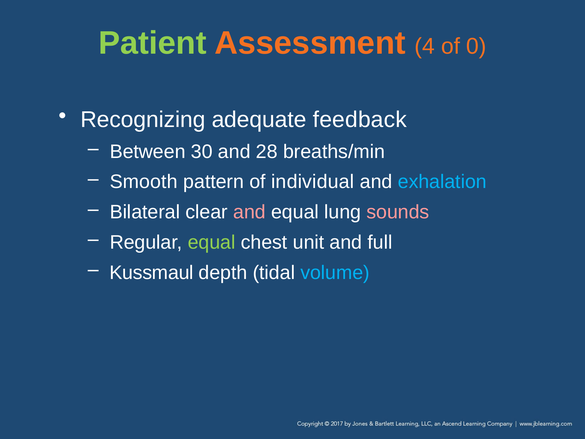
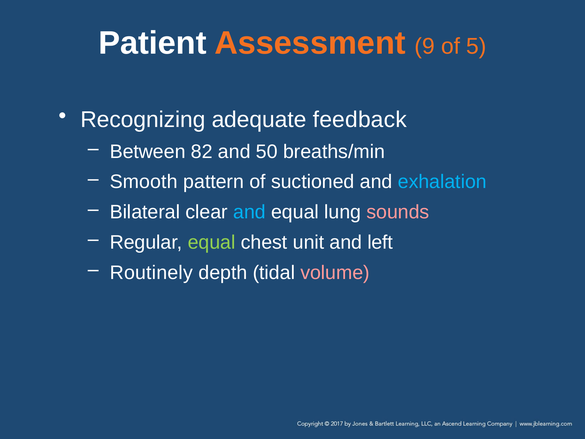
Patient colour: light green -> white
4: 4 -> 9
0: 0 -> 5
30: 30 -> 82
28: 28 -> 50
individual: individual -> suctioned
and at (249, 212) colour: pink -> light blue
full: full -> left
Kussmaul: Kussmaul -> Routinely
volume colour: light blue -> pink
